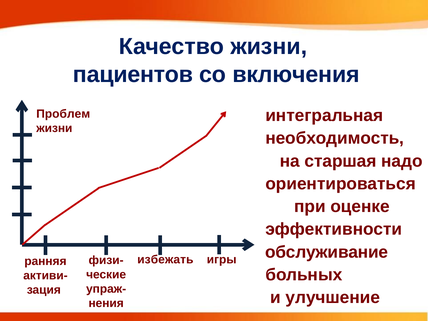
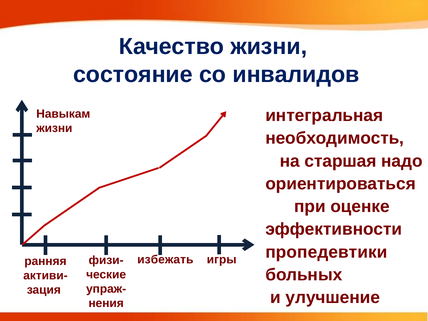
пациентов: пациентов -> состояние
включения: включения -> инвалидов
Проблем: Проблем -> Навыкам
обслуживание: обслуживание -> пропедевтики
